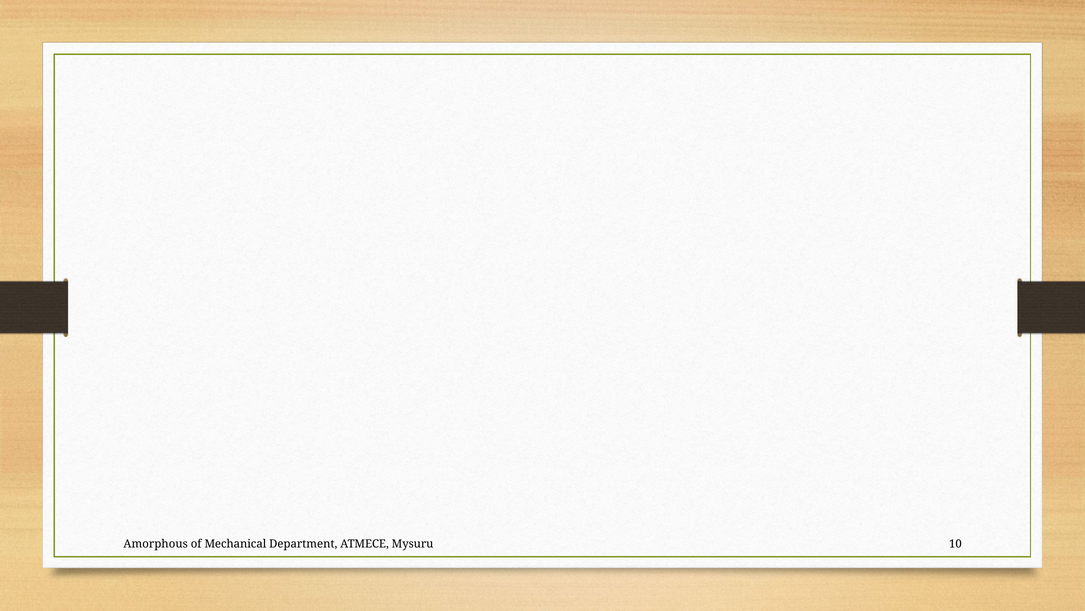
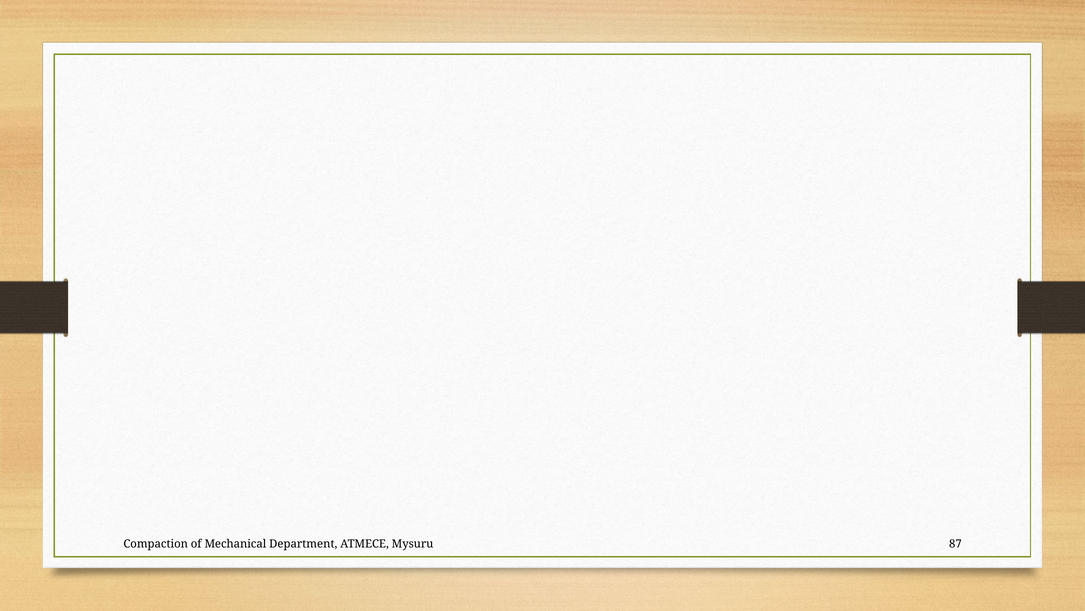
Amorphous: Amorphous -> Compaction
10: 10 -> 87
